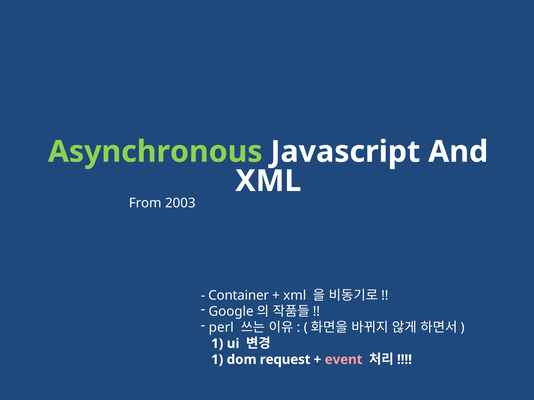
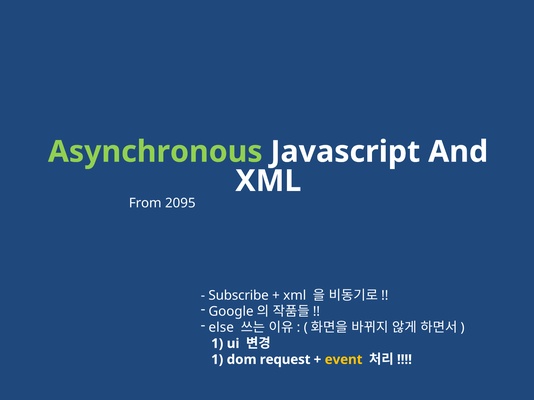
2003: 2003 -> 2095
Container: Container -> Subscribe
perl: perl -> else
event colour: pink -> yellow
